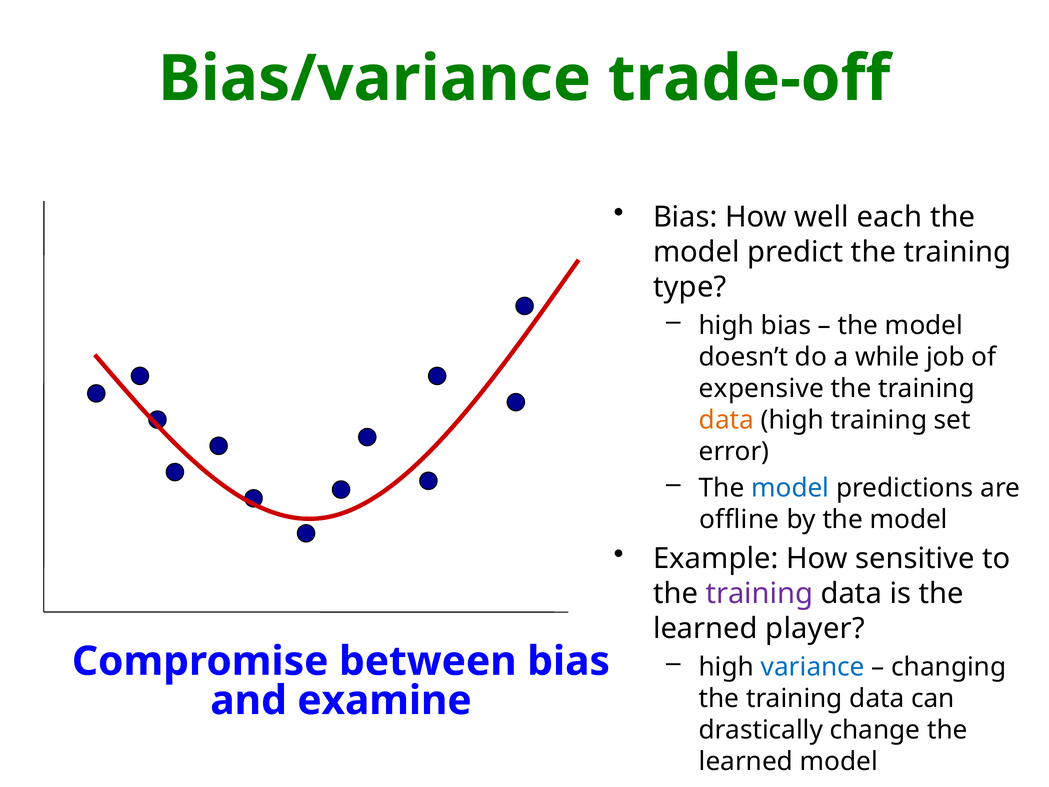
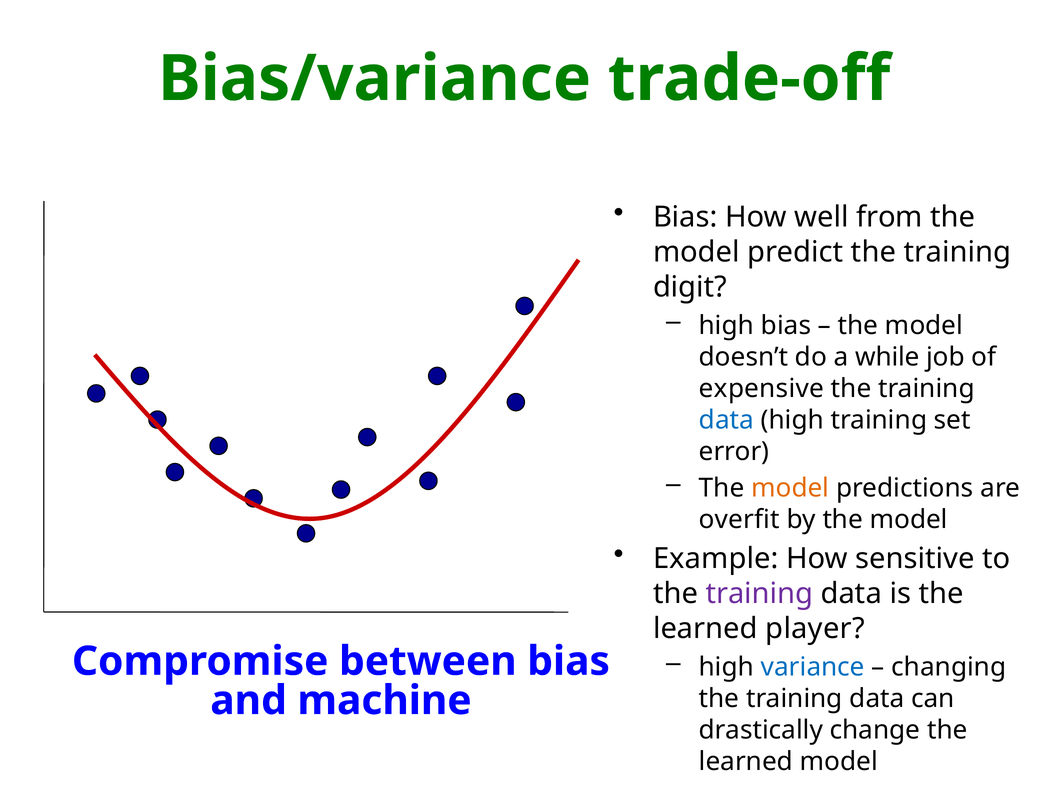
each: each -> from
type: type -> digit
data at (726, 420) colour: orange -> blue
model at (790, 488) colour: blue -> orange
offline: offline -> overfit
examine: examine -> machine
